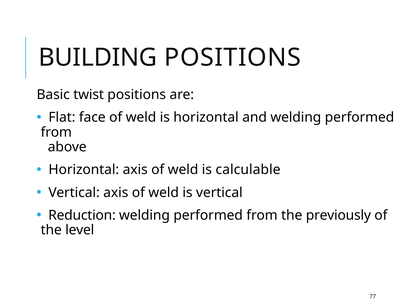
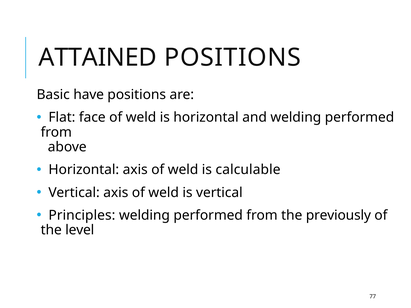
BUILDING: BUILDING -> ATTAINED
twist: twist -> have
Reduction: Reduction -> Principles
